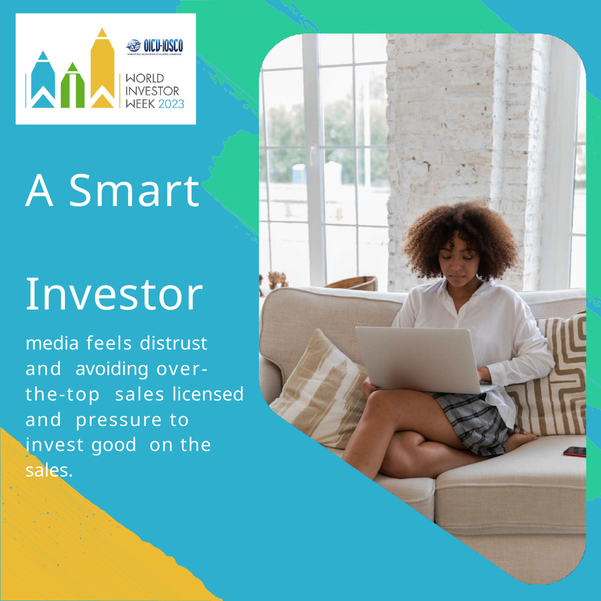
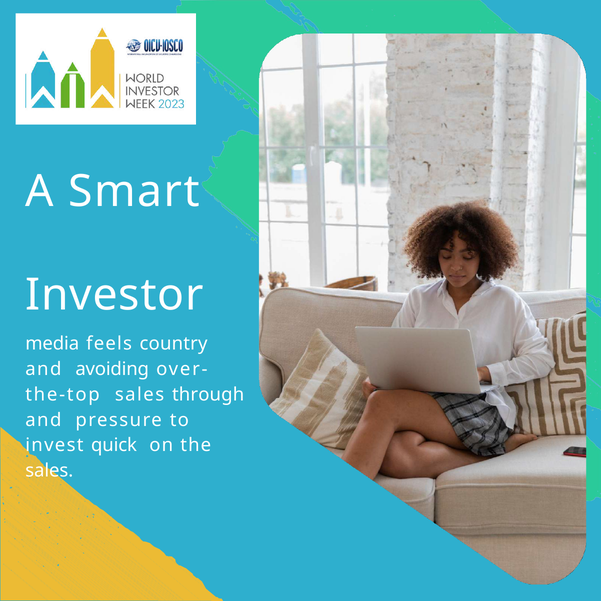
distrust: distrust -> country
licensed: licensed -> through
good: good -> quick
